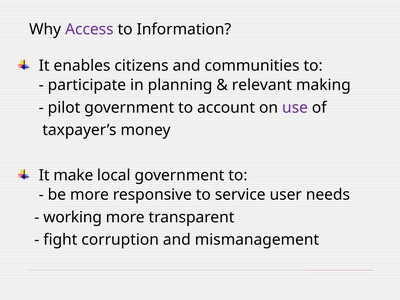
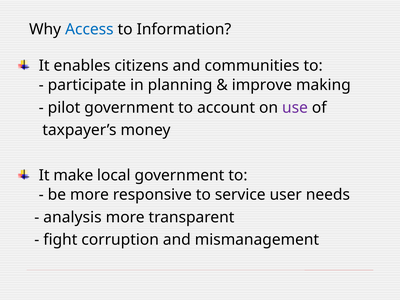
Access colour: purple -> blue
relevant: relevant -> improve
working: working -> analysis
